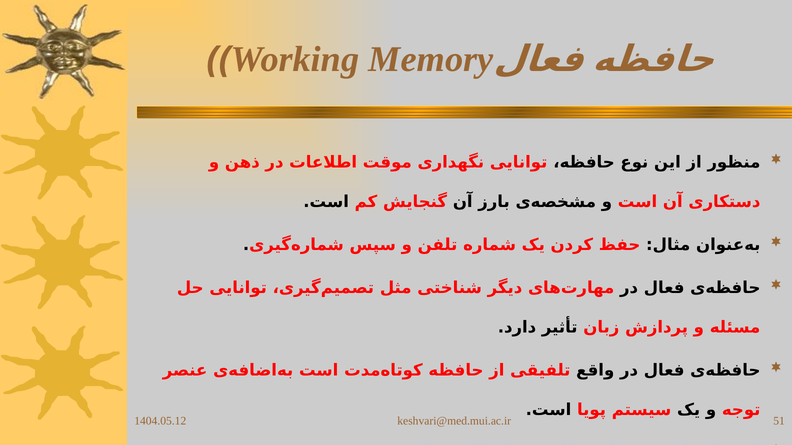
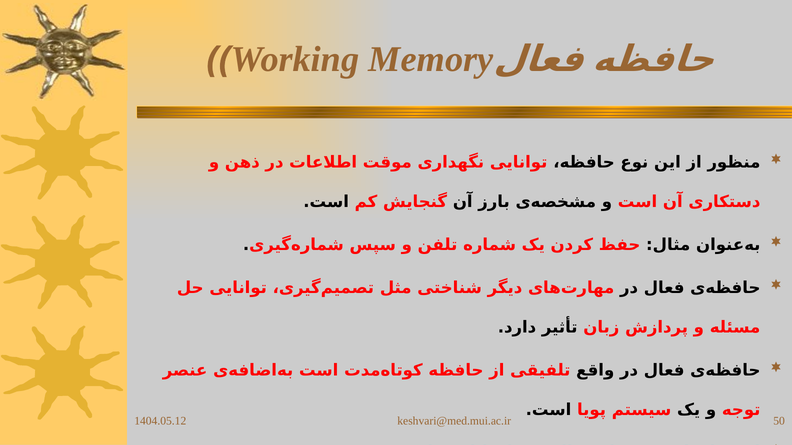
51: 51 -> 50
